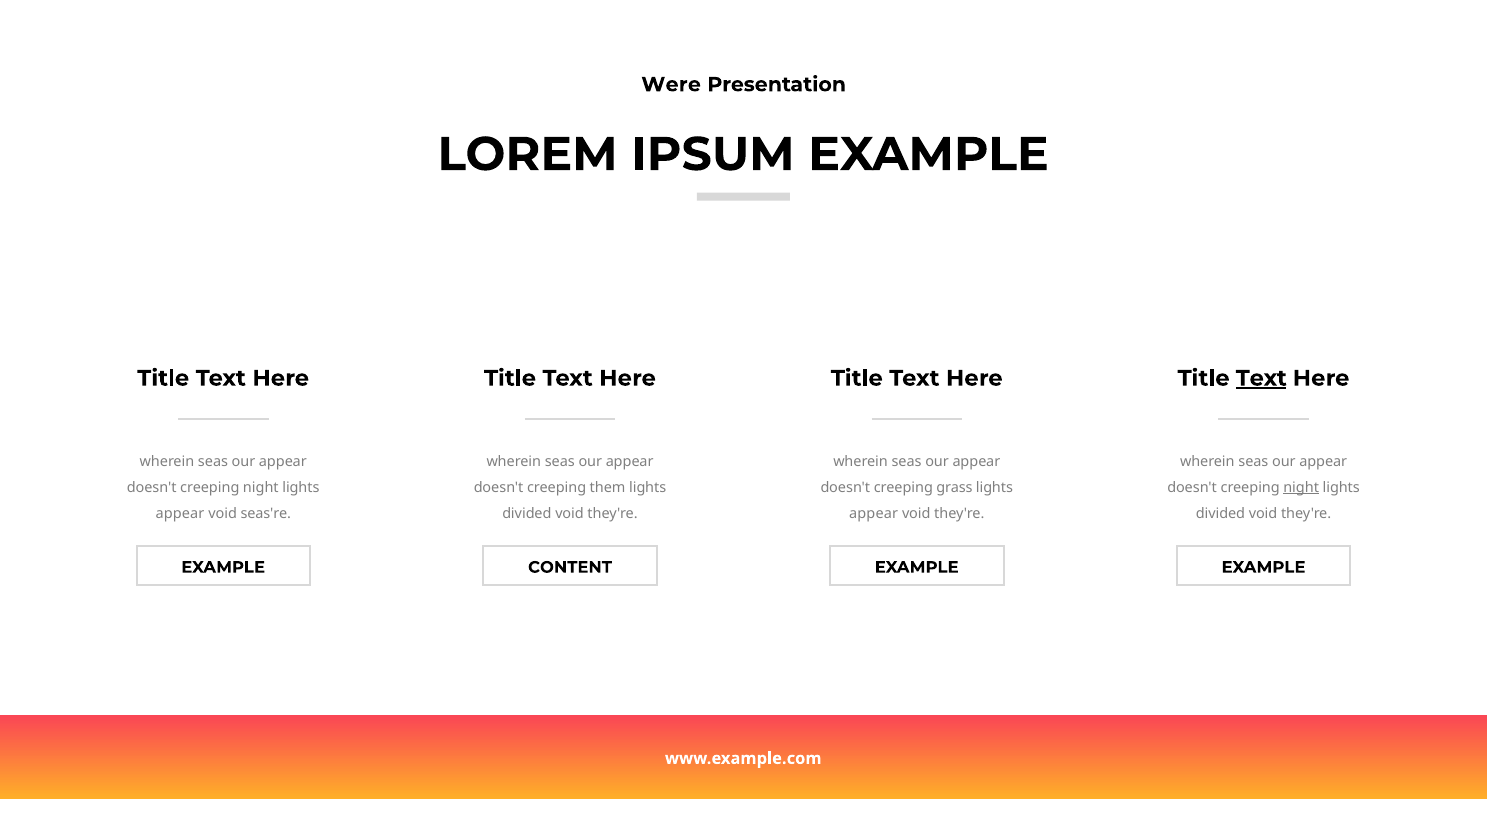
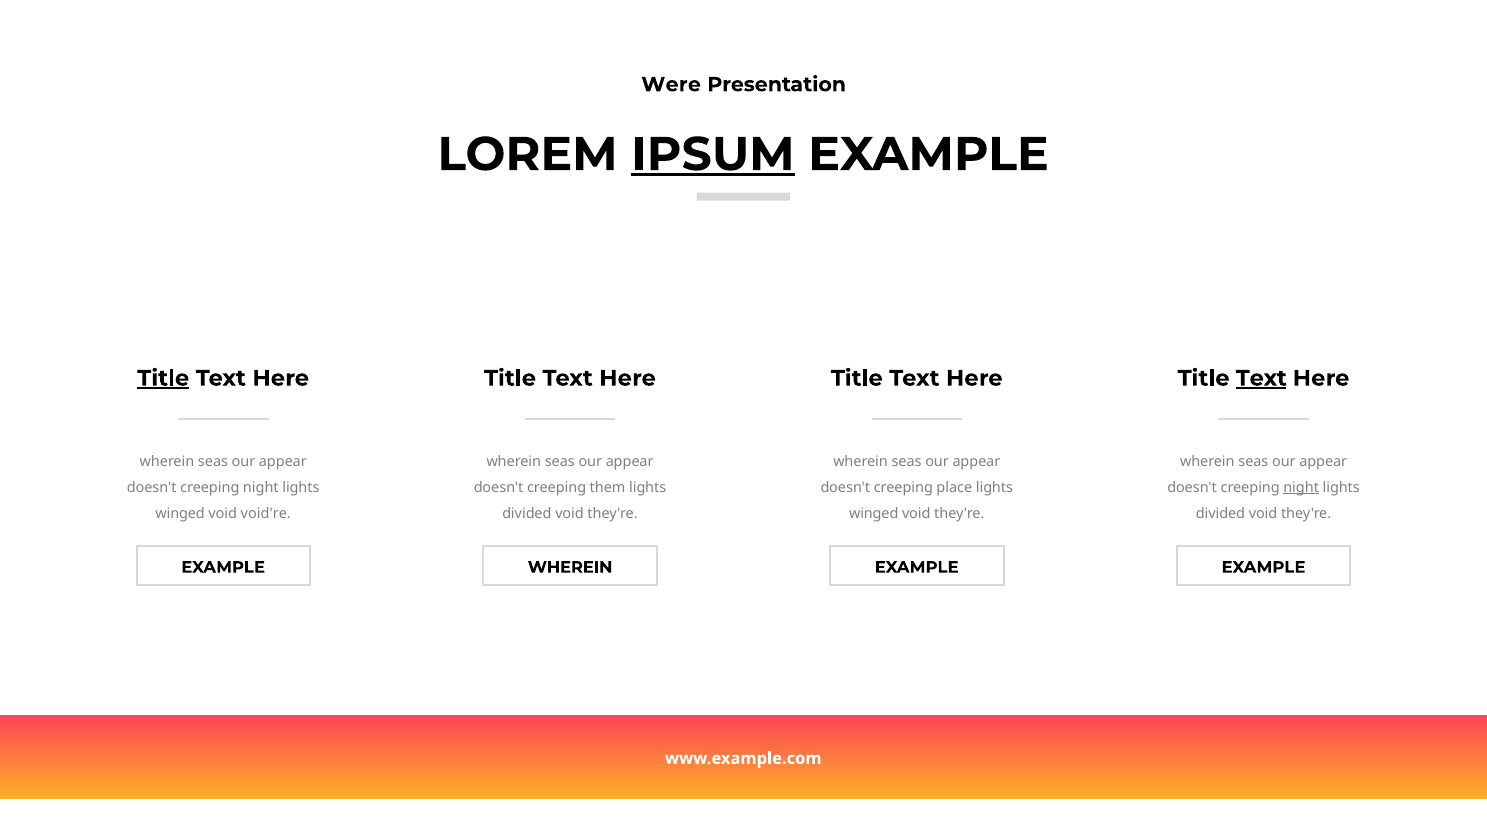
IPSUM underline: none -> present
Title at (163, 378) underline: none -> present
grass: grass -> place
appear at (180, 513): appear -> winged
seas're: seas're -> void're
appear at (874, 513): appear -> winged
CONTENT at (570, 567): CONTENT -> WHEREIN
